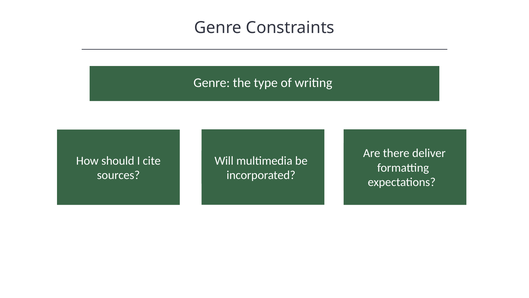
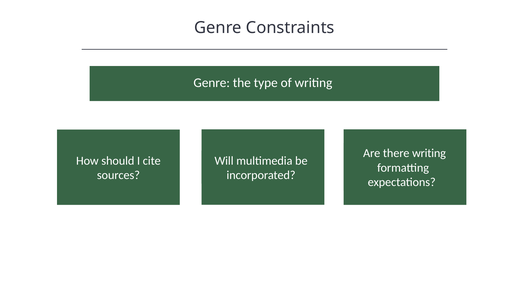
there deliver: deliver -> writing
